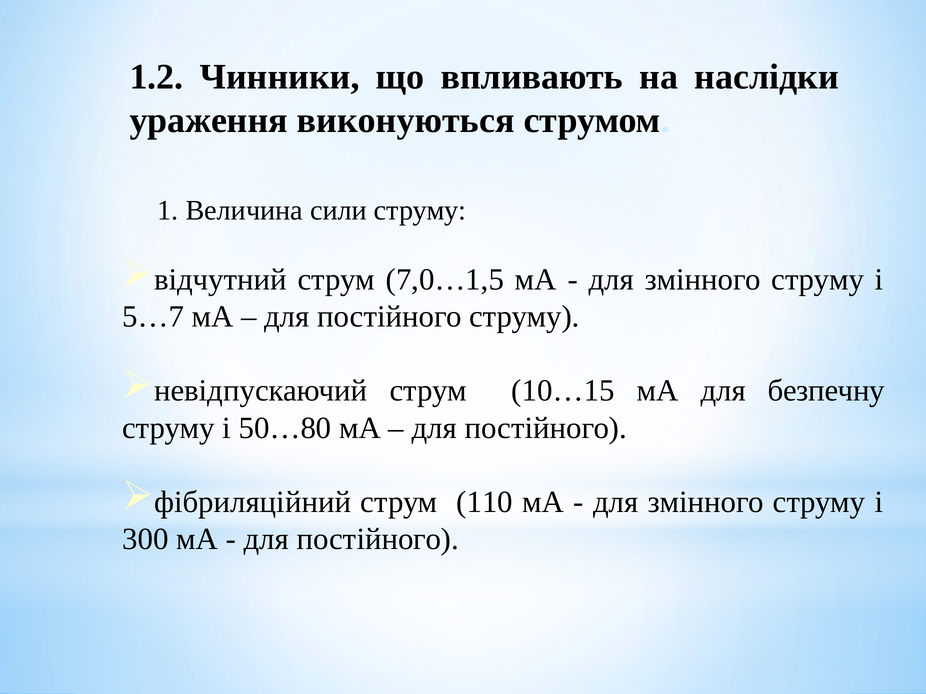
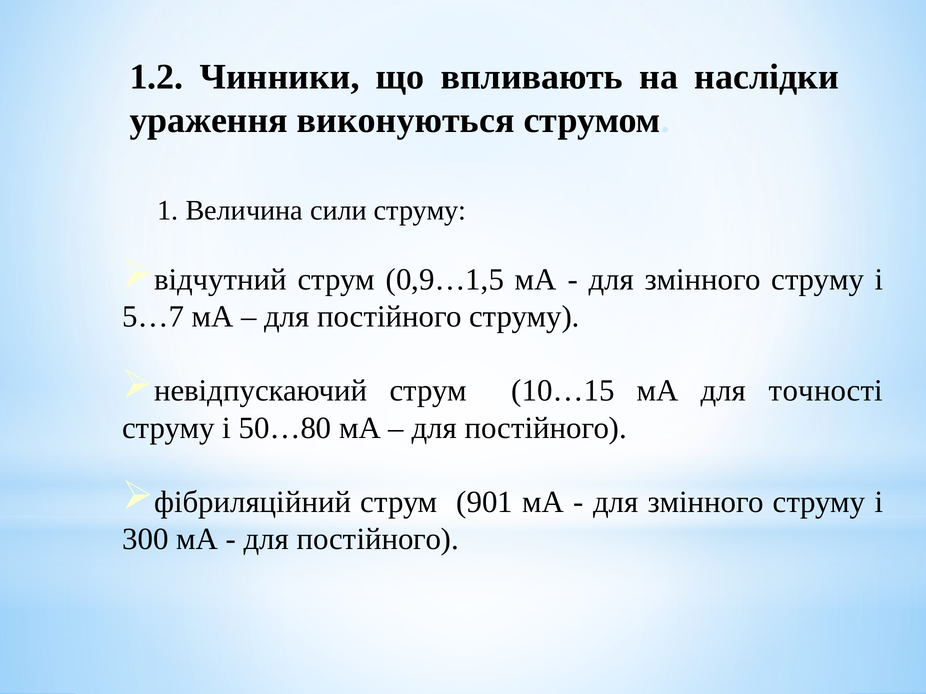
7,0…1,5: 7,0…1,5 -> 0,9…1,5
безпечну: безпечну -> точності
110: 110 -> 901
